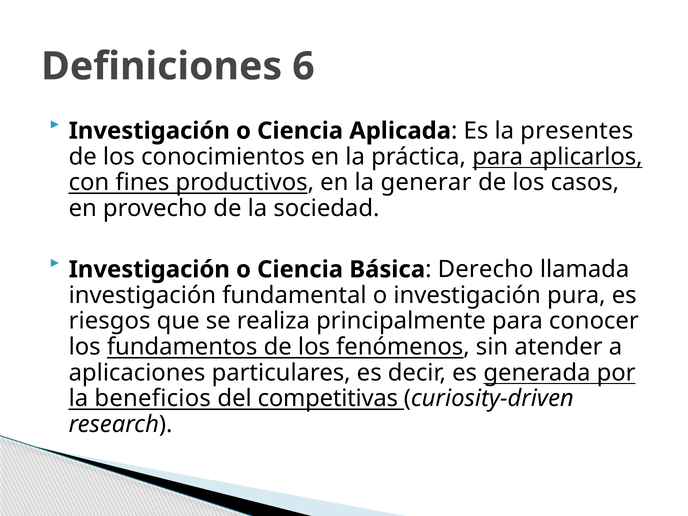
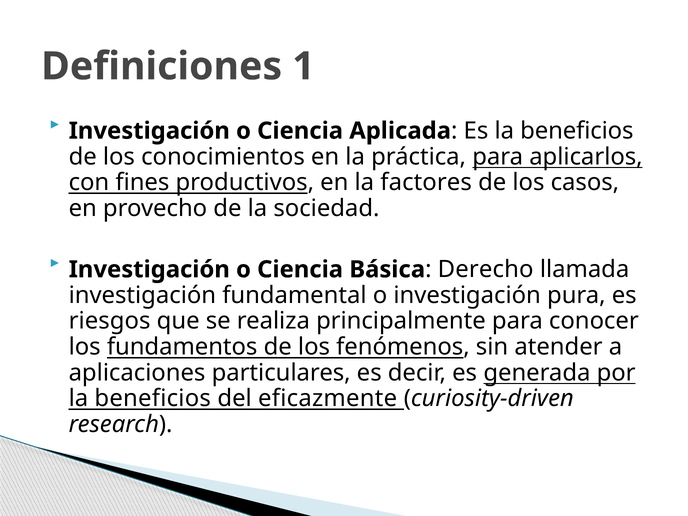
6: 6 -> 1
Es la presentes: presentes -> beneficios
generar: generar -> factores
competitivas: competitivas -> eficazmente
